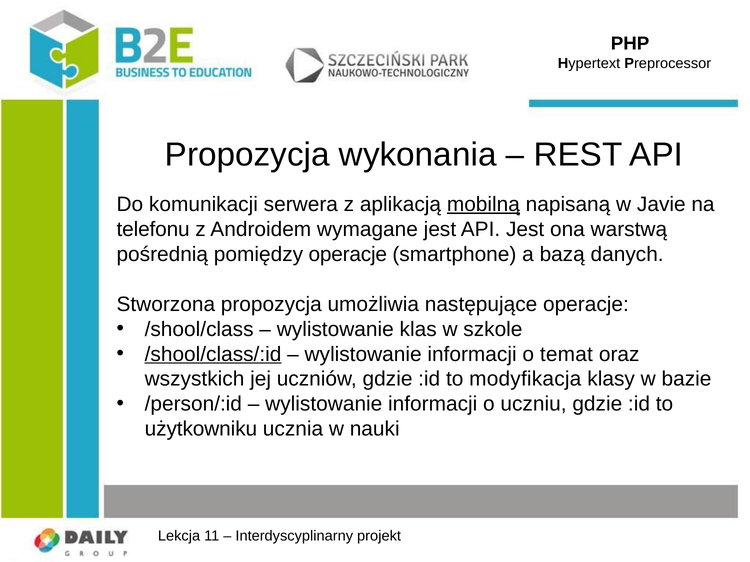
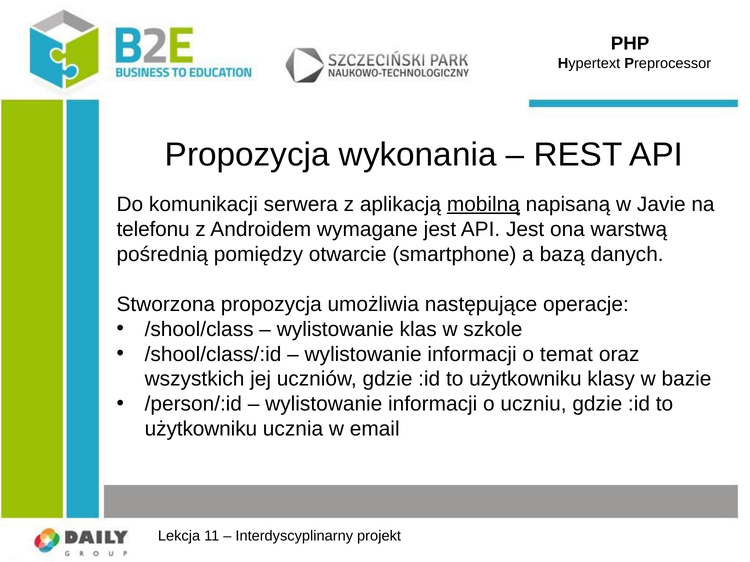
pomiędzy operacje: operacje -> otwarcie
/shool/class/:id underline: present -> none
modyfikacja at (525, 379): modyfikacja -> użytkowniku
nauki: nauki -> email
